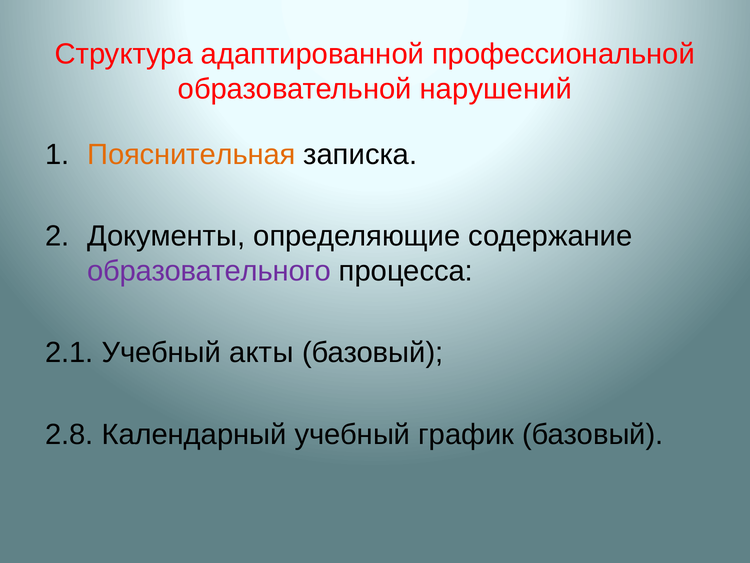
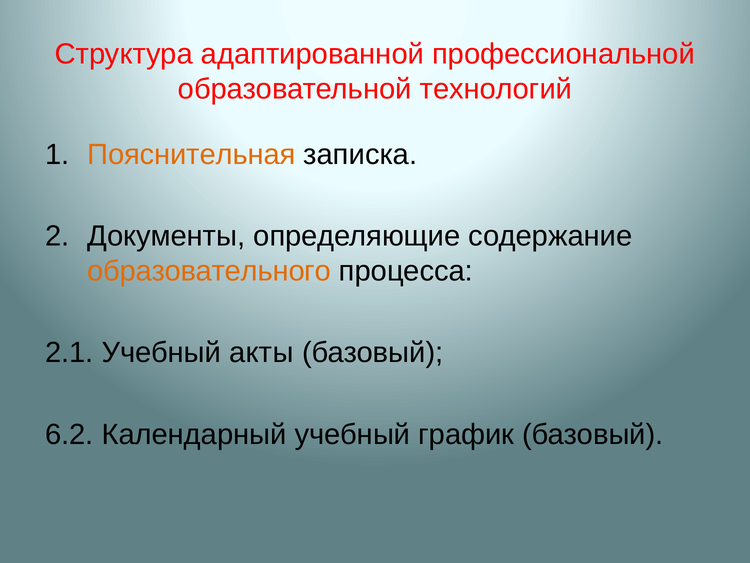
нарушений: нарушений -> технологий
образовательного colour: purple -> orange
2.8: 2.8 -> 6.2
